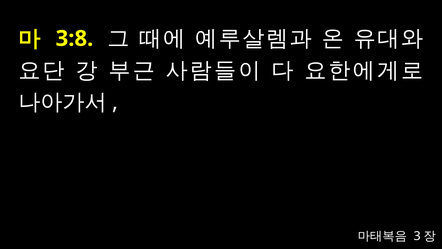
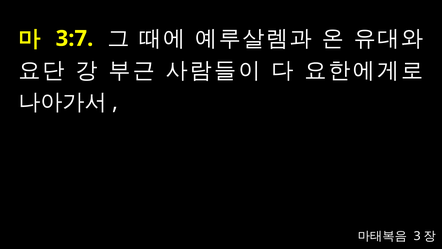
3:8: 3:8 -> 3:7
